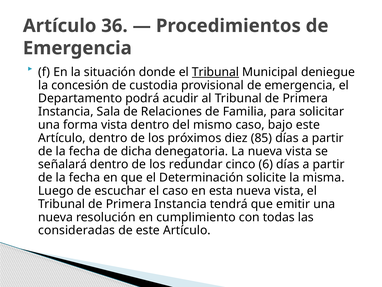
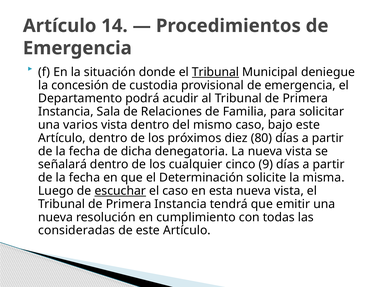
36: 36 -> 14
forma: forma -> varios
85: 85 -> 80
redundar: redundar -> cualquier
6: 6 -> 9
escuchar underline: none -> present
